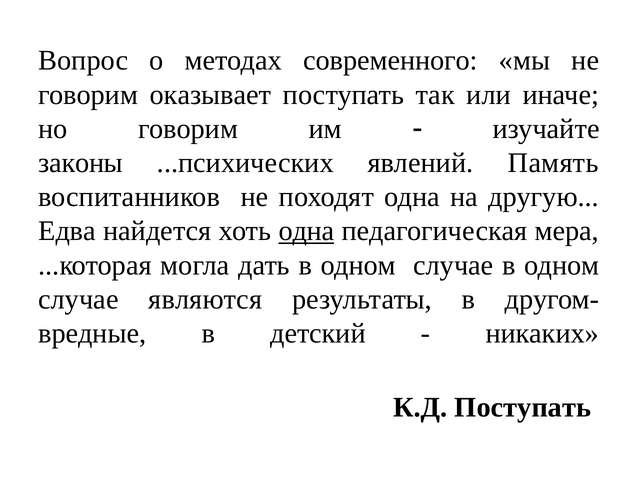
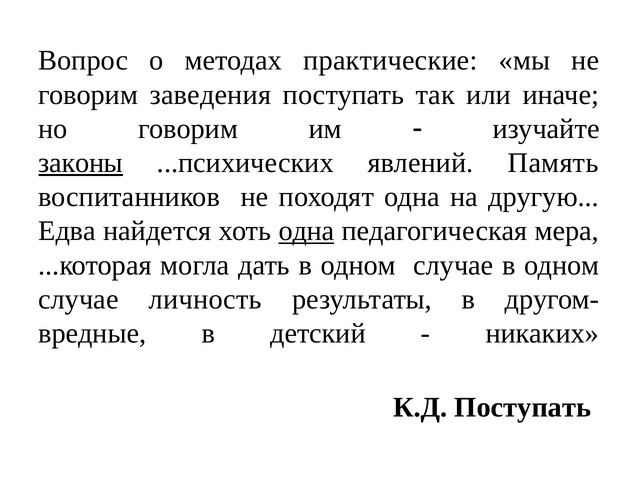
современного: современного -> практические
оказывает: оказывает -> заведения
законы underline: none -> present
являются: являются -> личность
